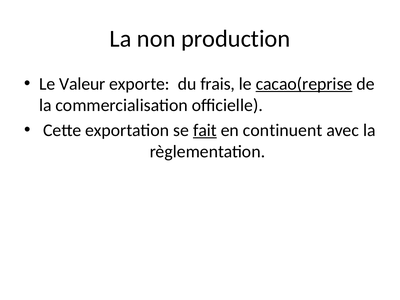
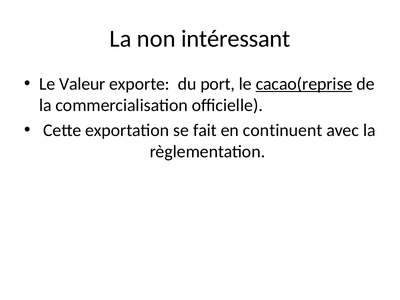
production: production -> intéressant
frais: frais -> port
fait underline: present -> none
